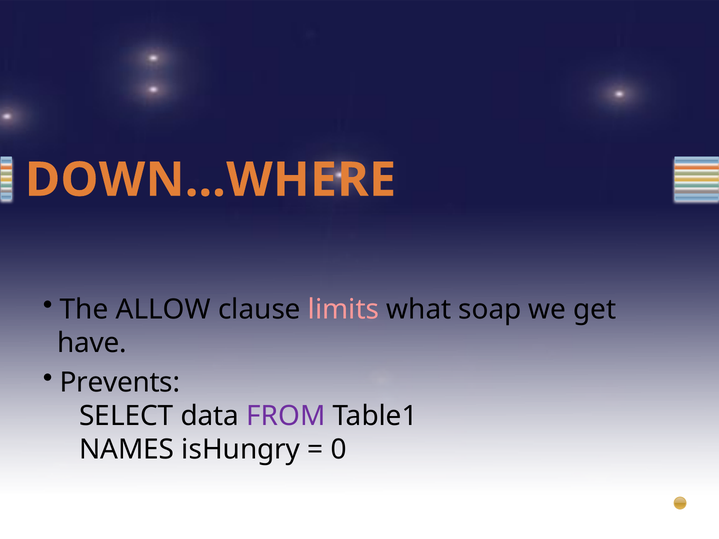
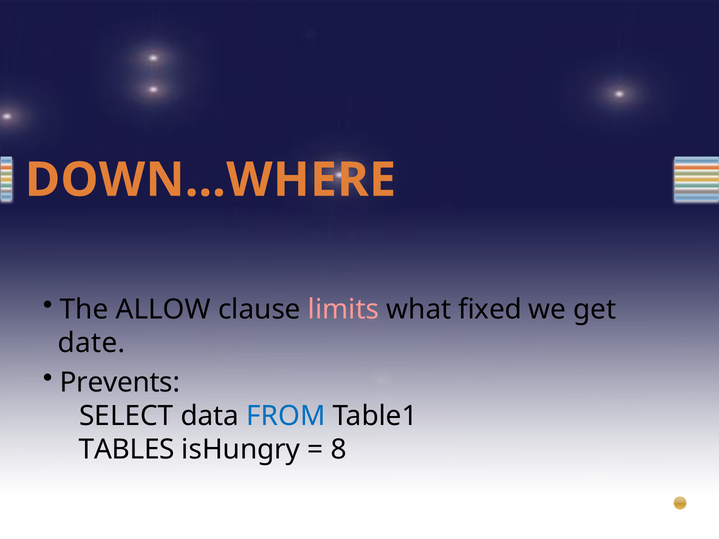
soap: soap -> fixed
have: have -> date
FROM colour: purple -> blue
NAMES: NAMES -> TABLES
0: 0 -> 8
